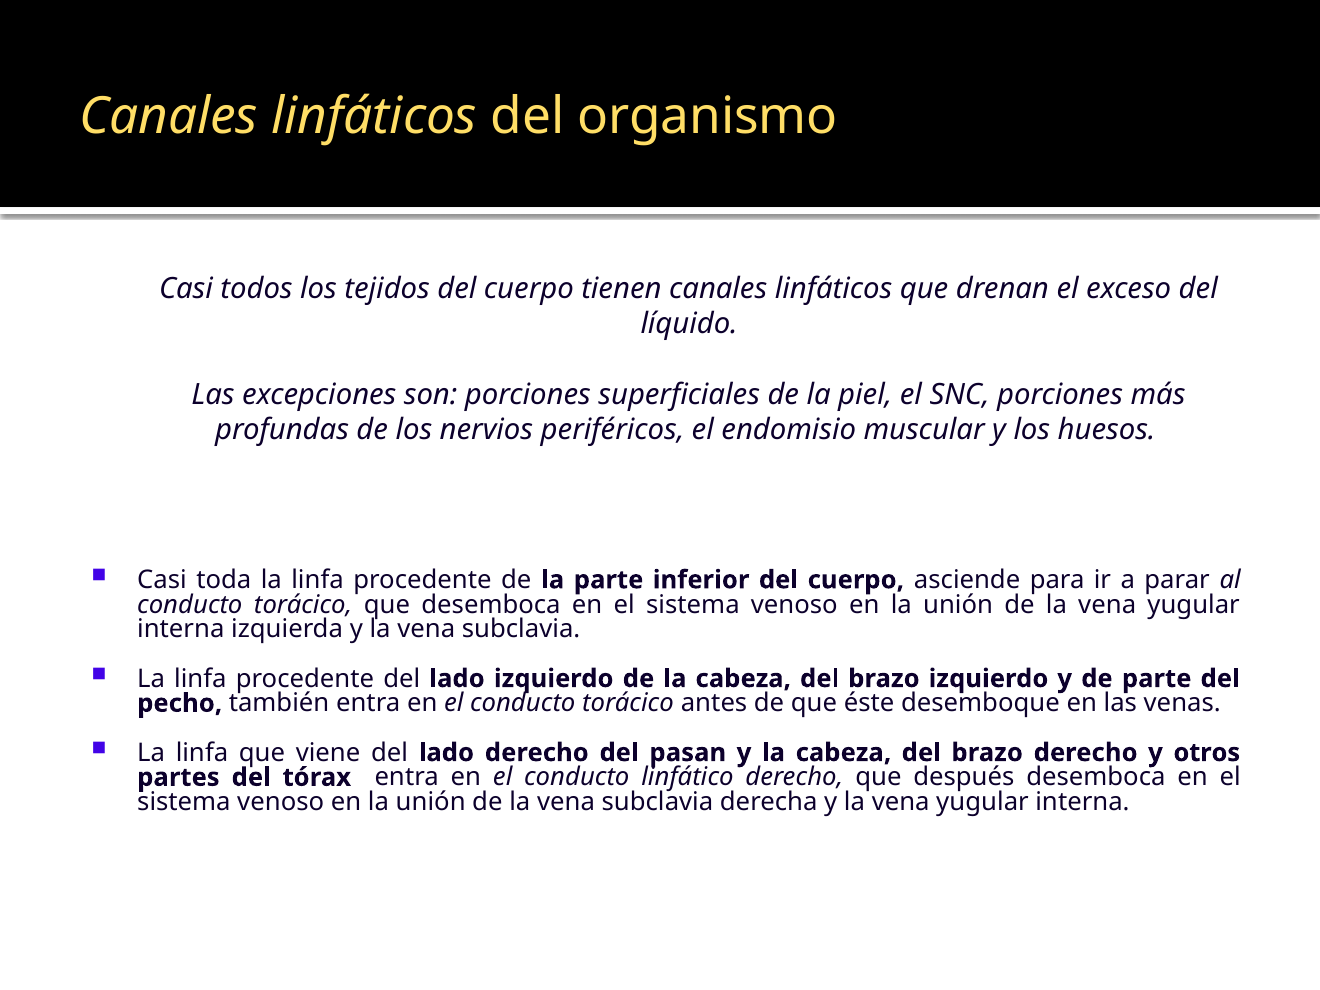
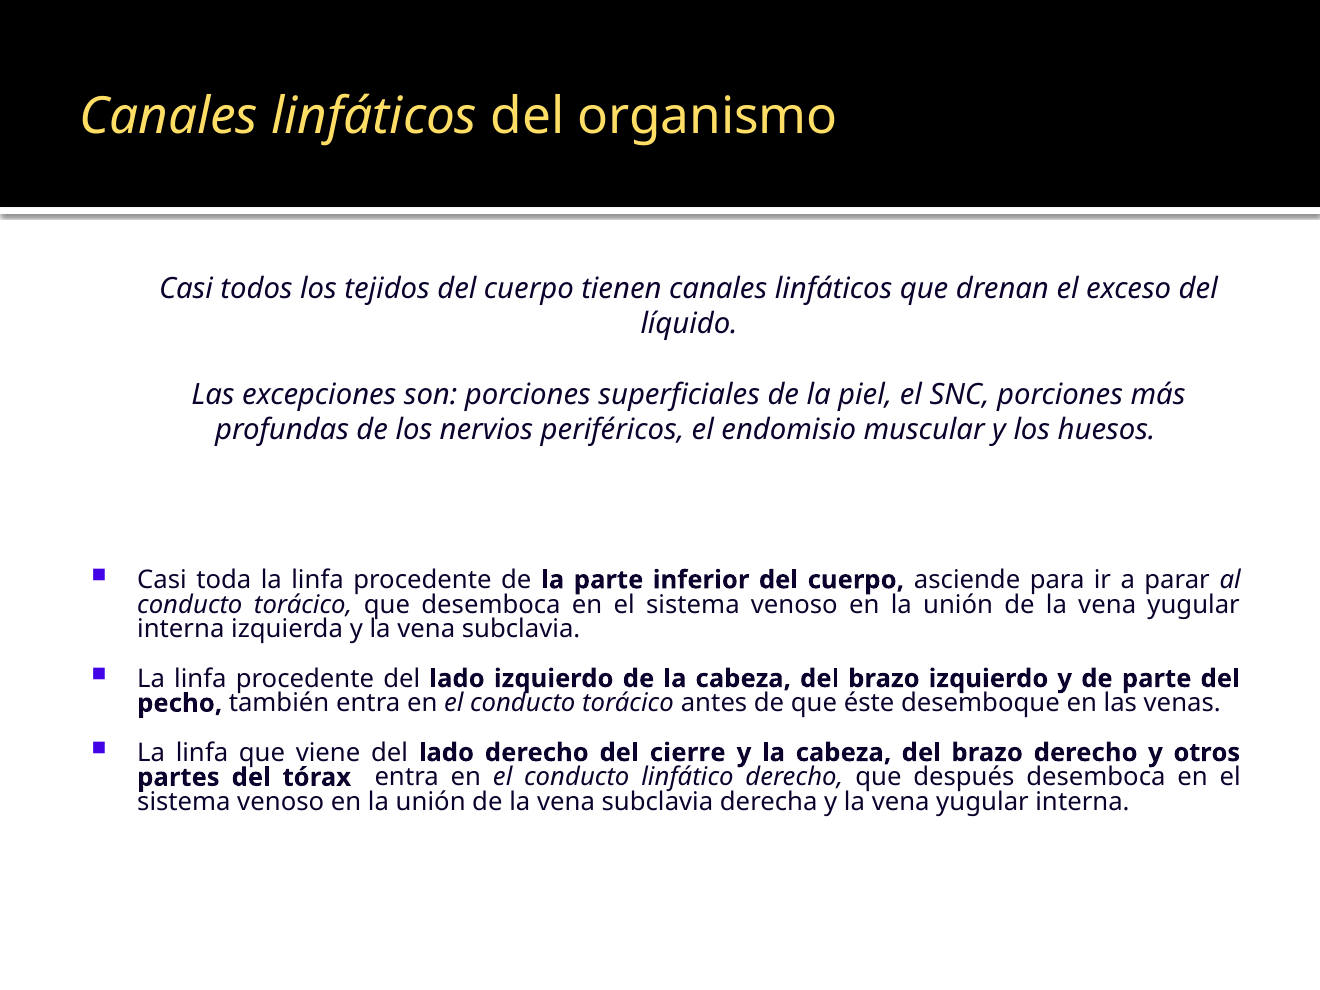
pasan: pasan -> cierre
